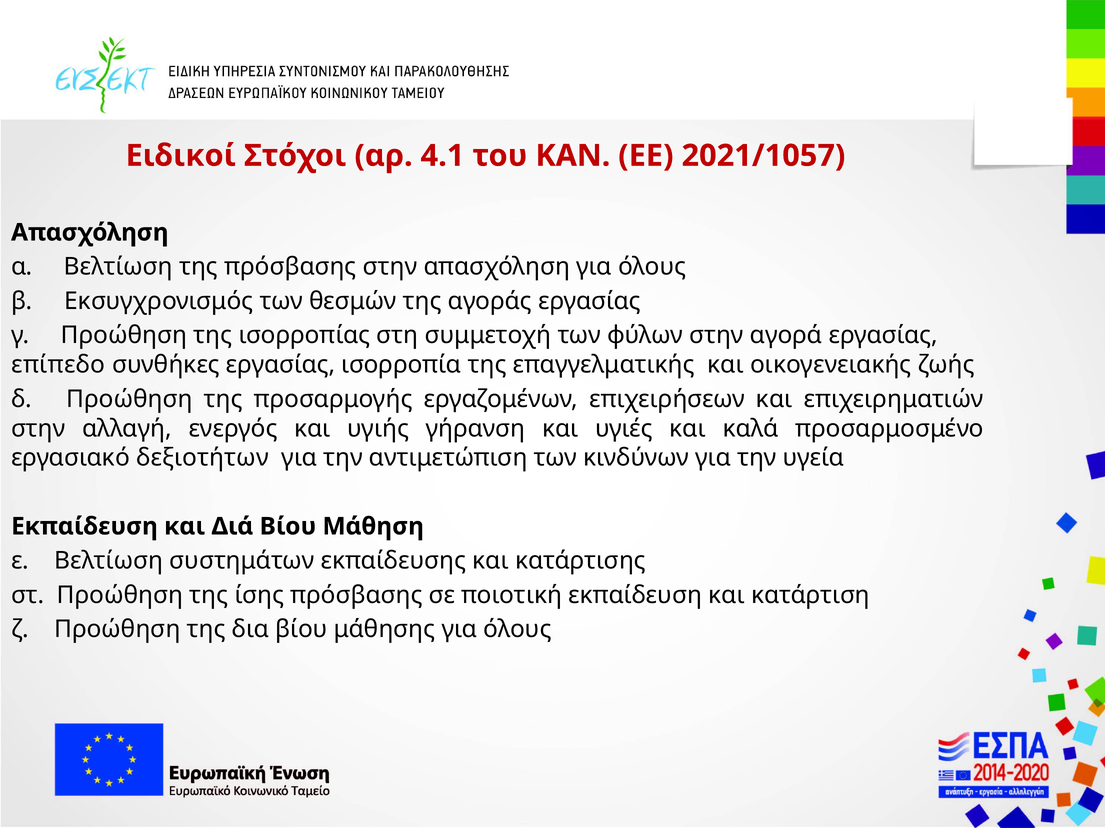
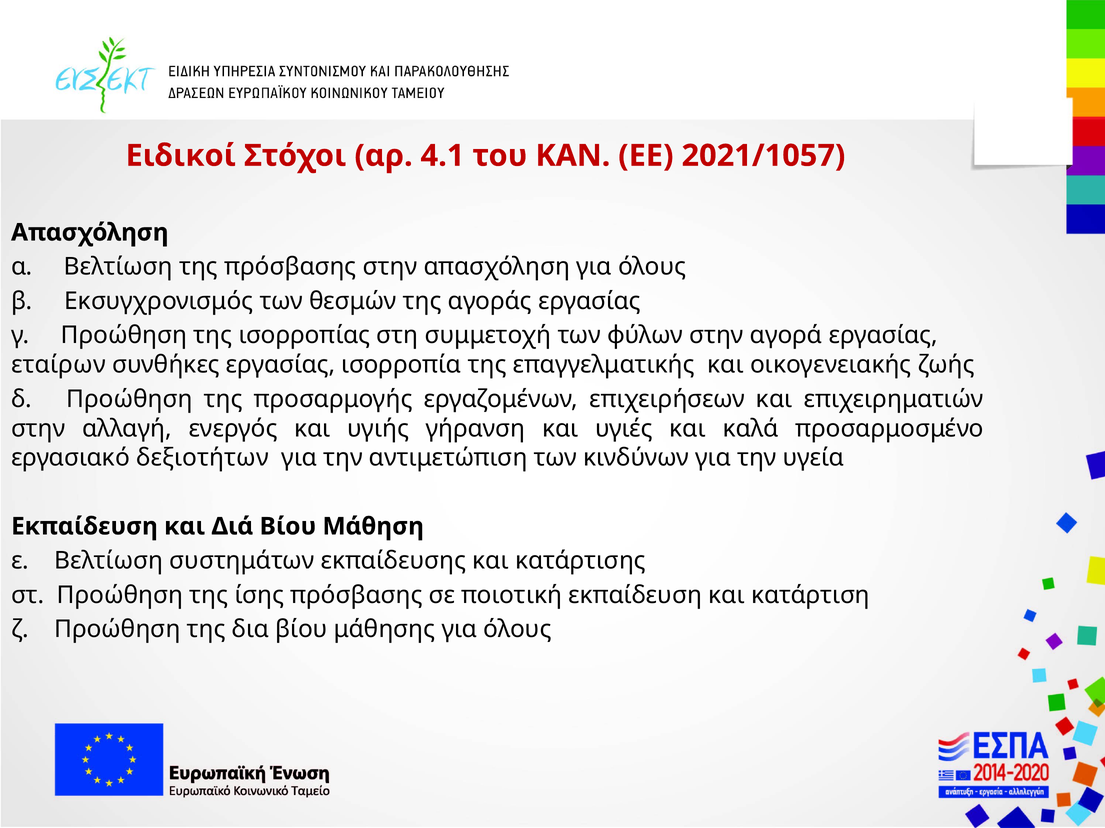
επίπεδο: επίπεδο -> εταίρων
